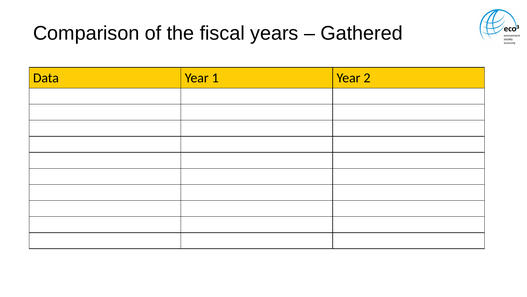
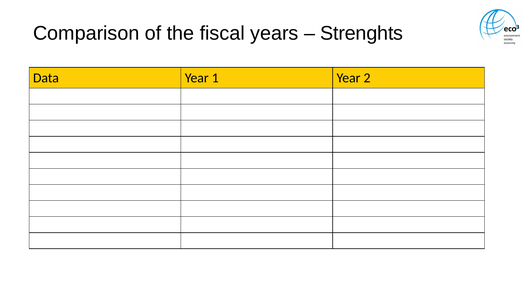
Gathered: Gathered -> Strenghts
